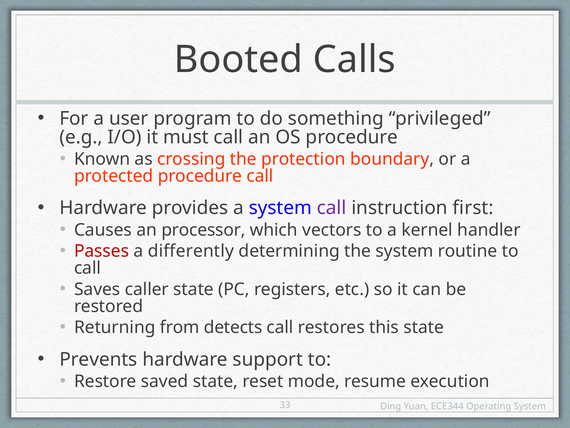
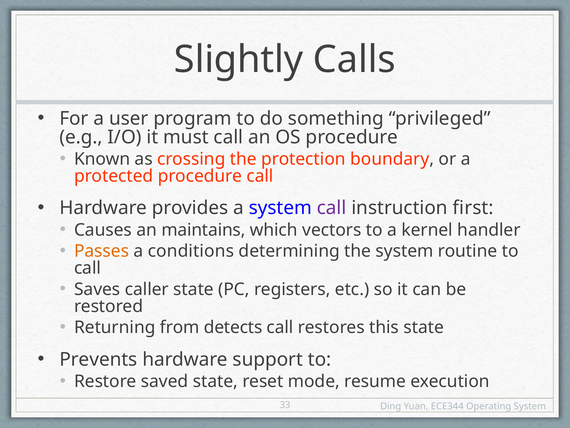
Booted: Booted -> Slightly
processor: processor -> maintains
Passes colour: red -> orange
differently: differently -> conditions
